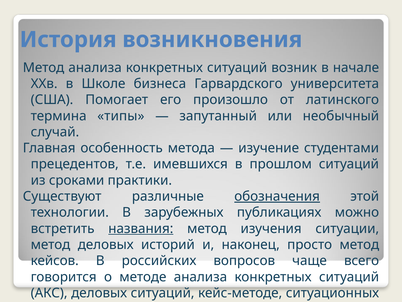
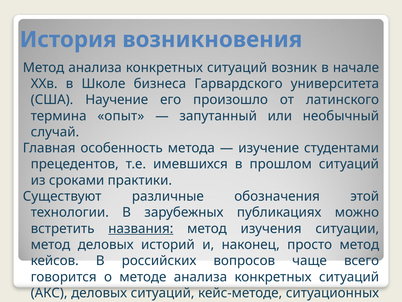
Помогает: Помогает -> Научение
типы: типы -> опыт
обозначения underline: present -> none
